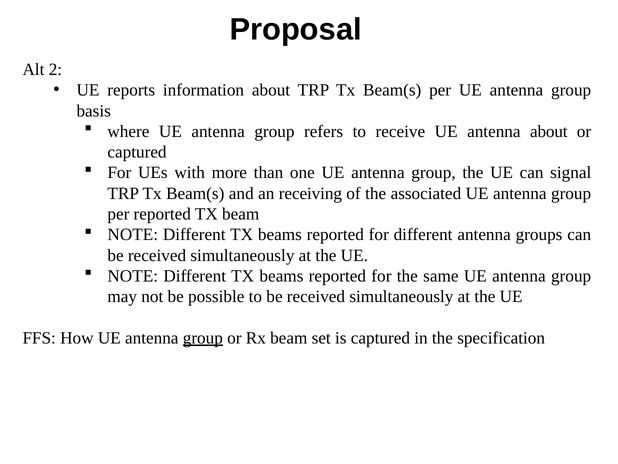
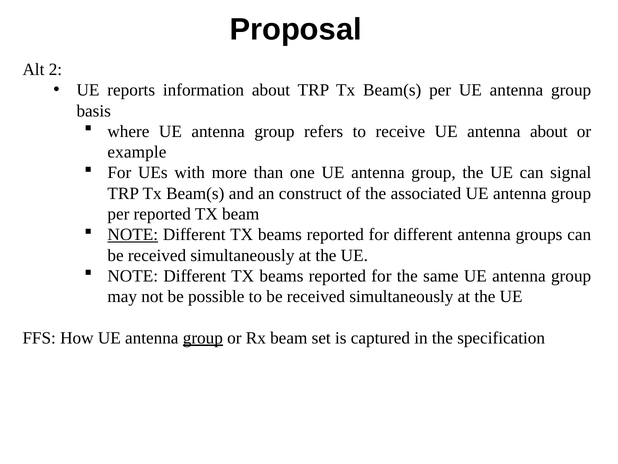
captured at (137, 152): captured -> example
receiving: receiving -> construct
NOTE at (133, 234) underline: none -> present
